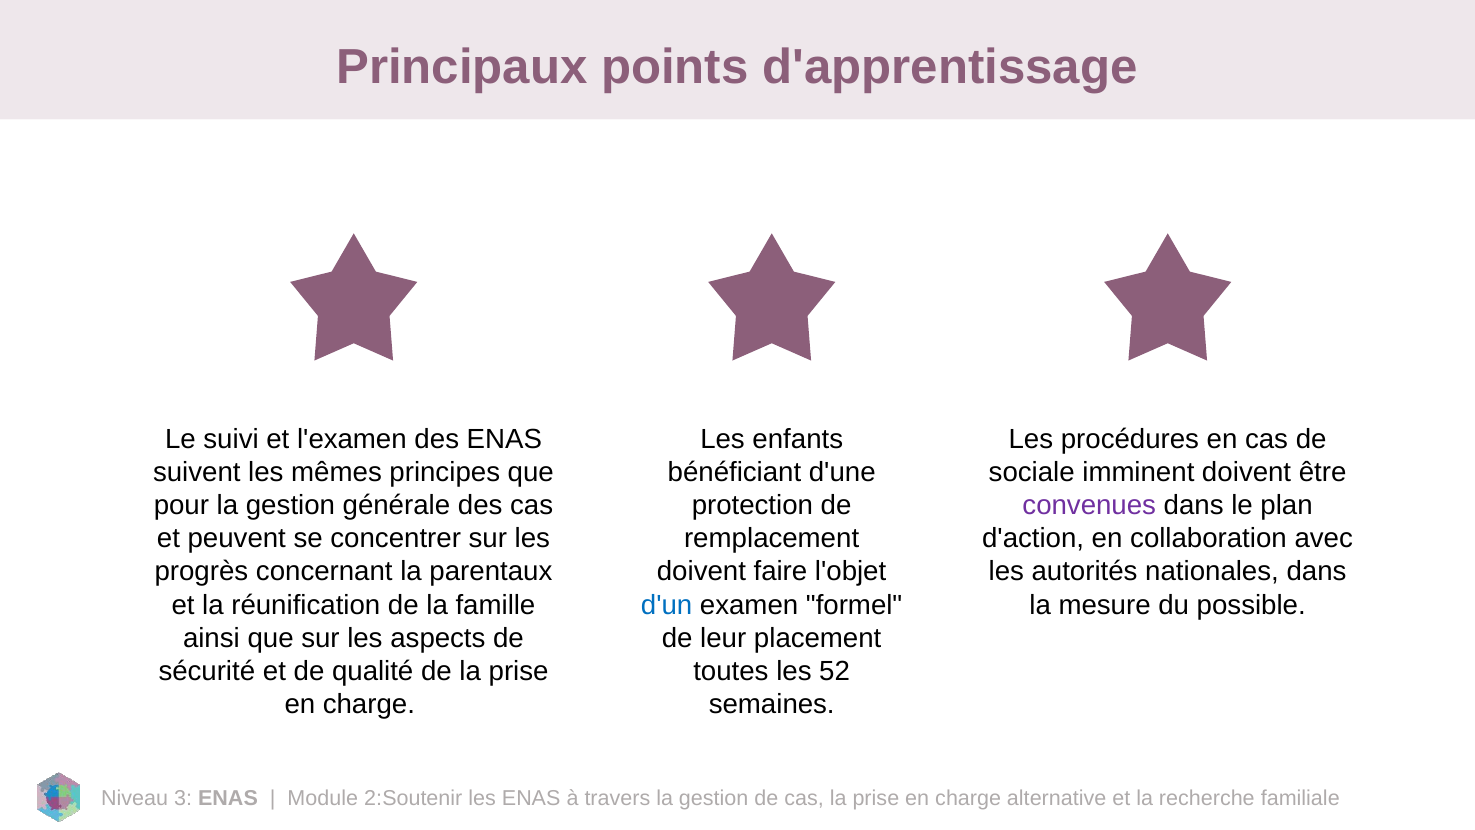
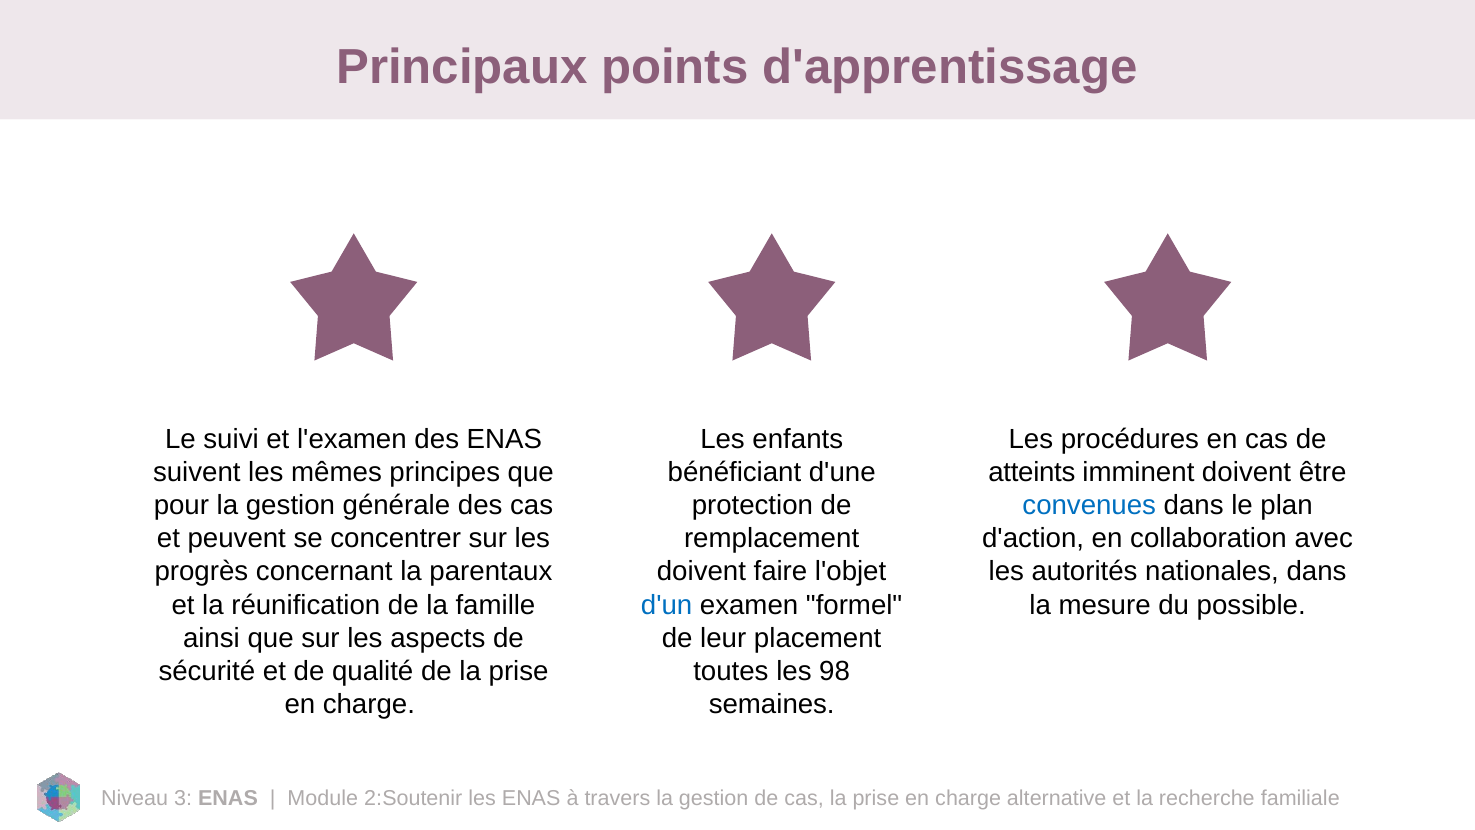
sociale: sociale -> atteints
convenues colour: purple -> blue
52: 52 -> 98
